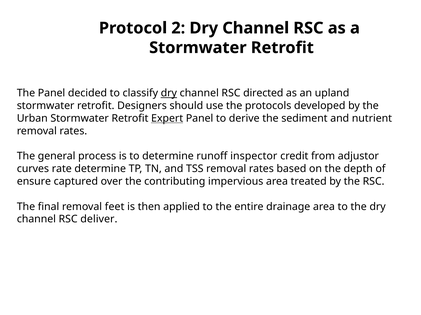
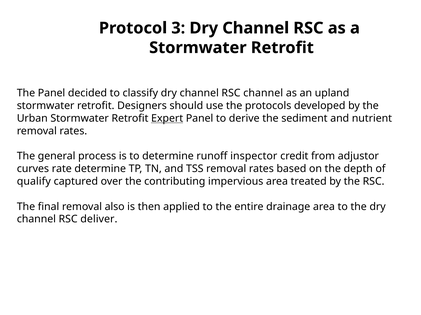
2: 2 -> 3
dry at (169, 93) underline: present -> none
RSC directed: directed -> channel
ensure: ensure -> qualify
feet: feet -> also
